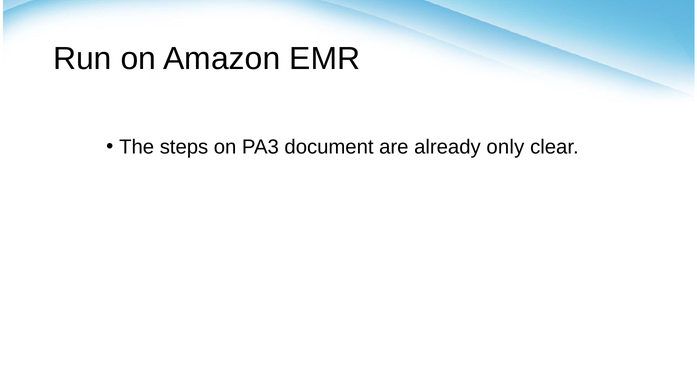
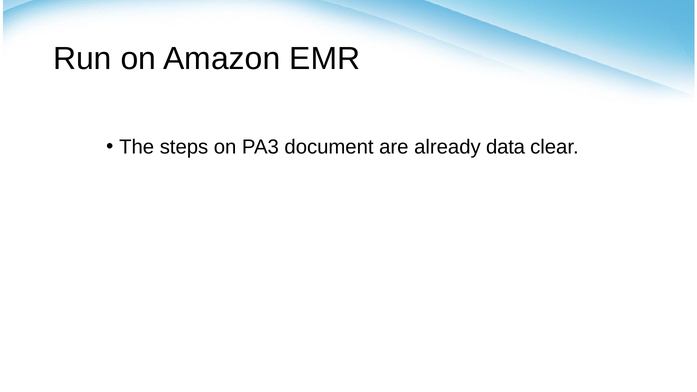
only: only -> data
